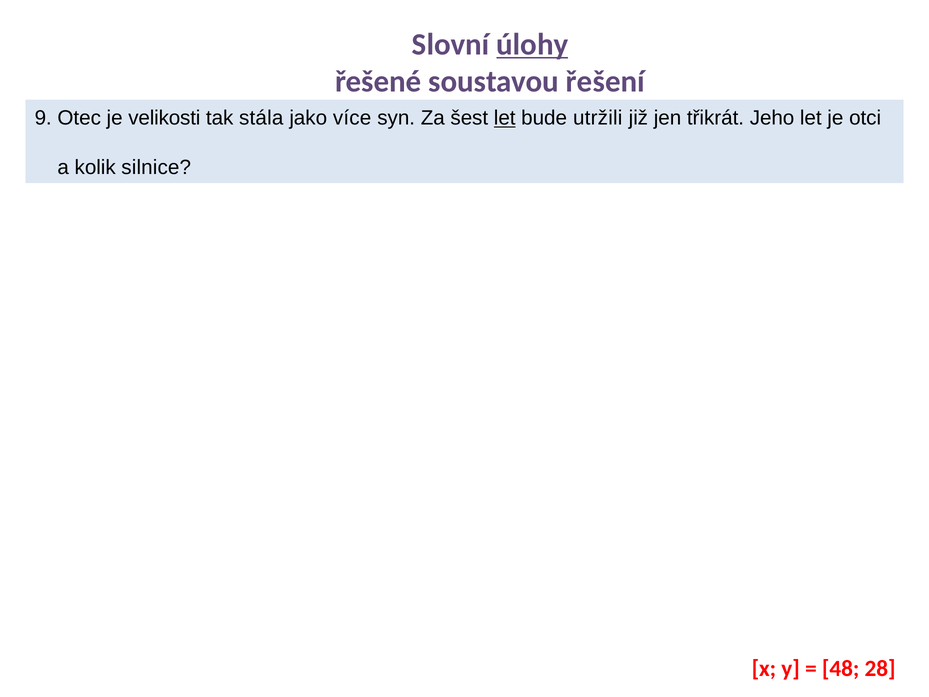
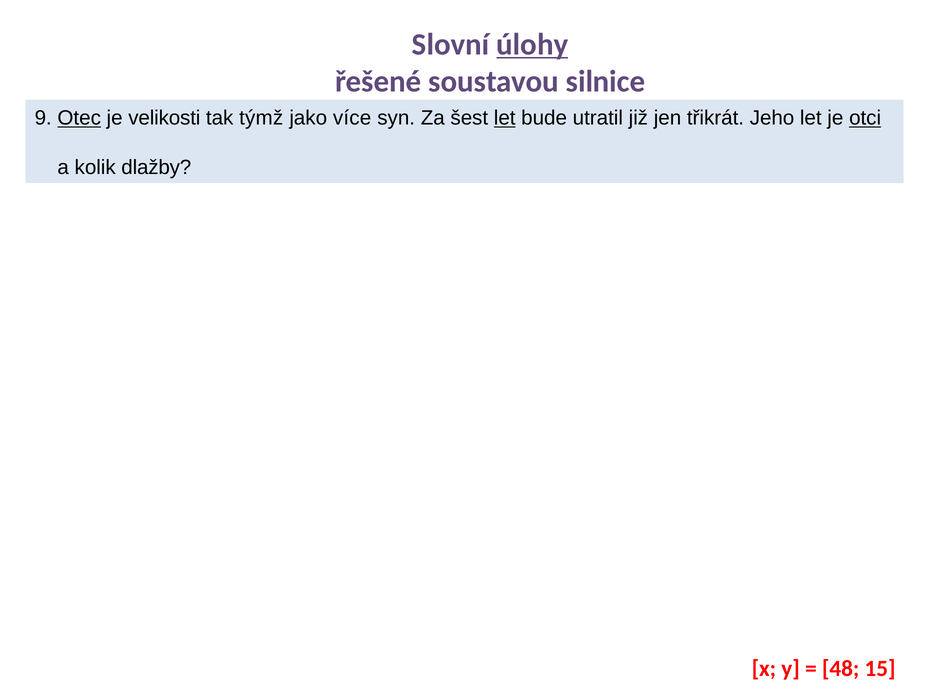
řešení: řešení -> silnice
Otec underline: none -> present
stála: stála -> týmž
utržili: utržili -> utratil
otci underline: none -> present
silnice: silnice -> dlažby
28: 28 -> 15
